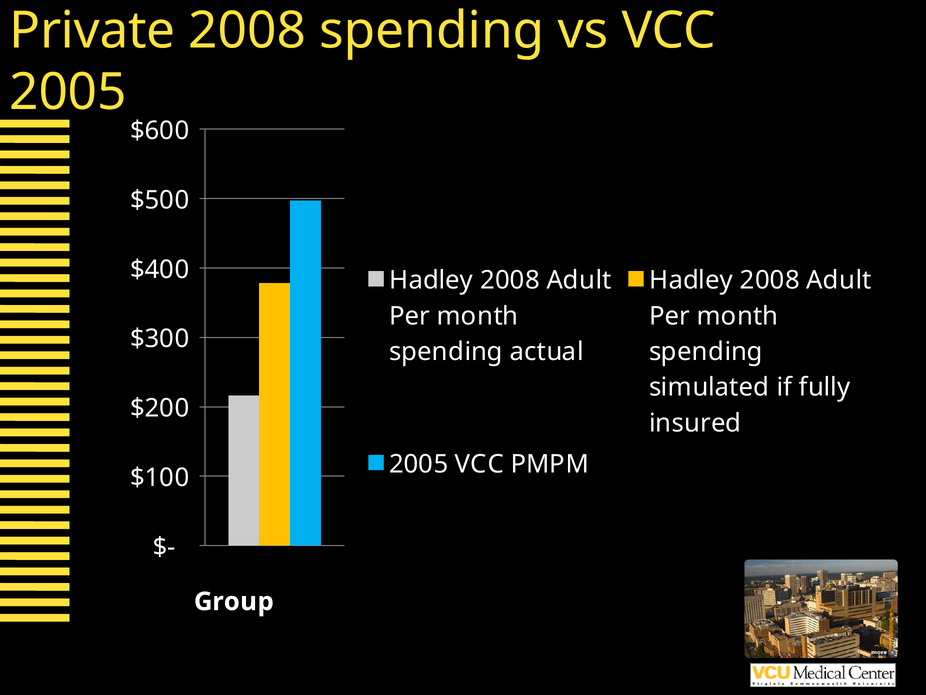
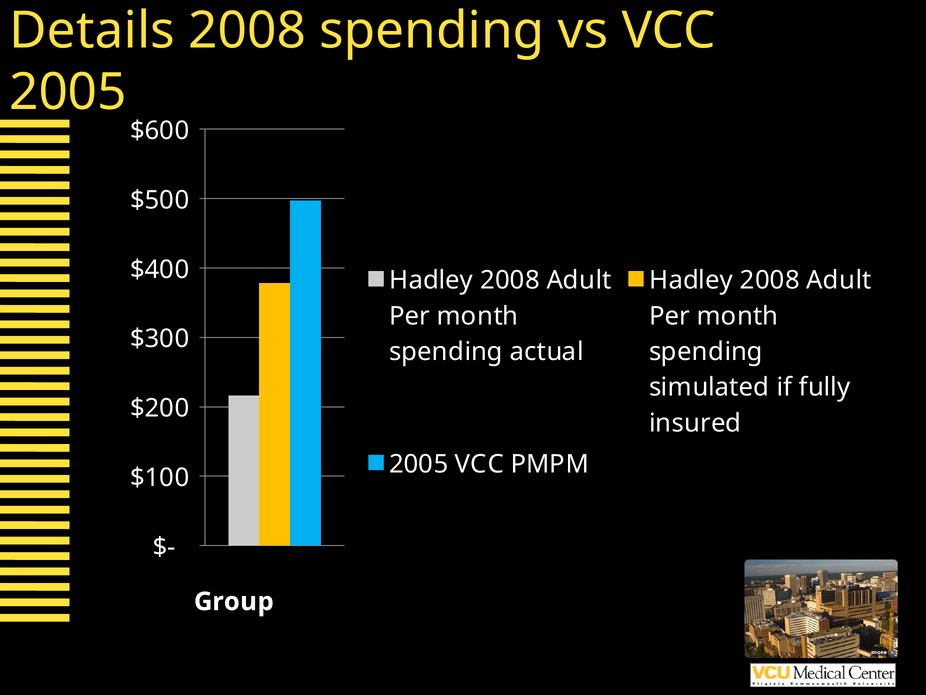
Private: Private -> Details
